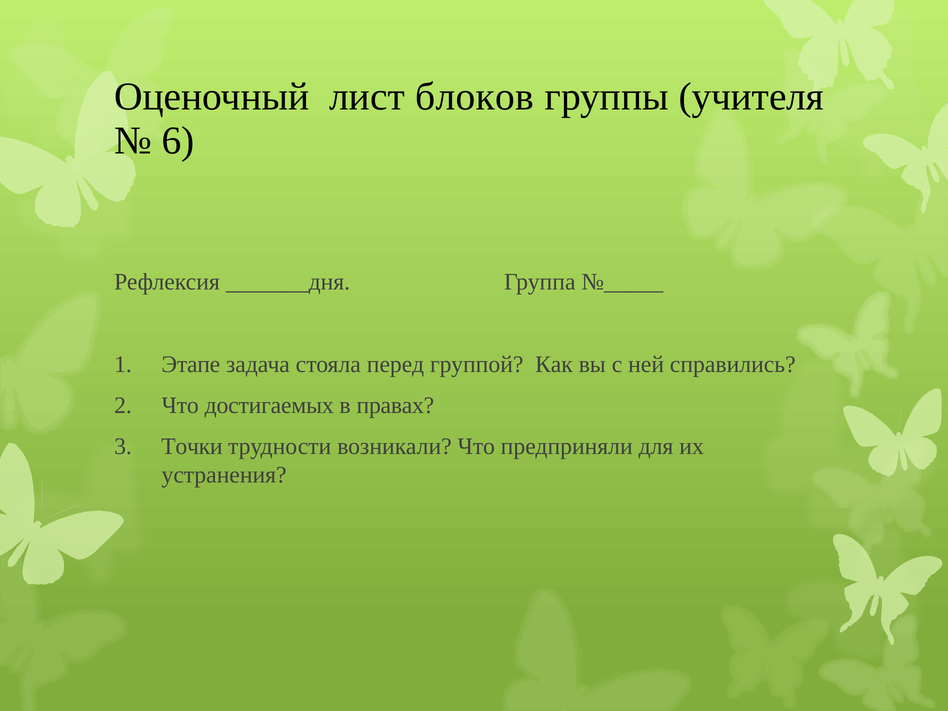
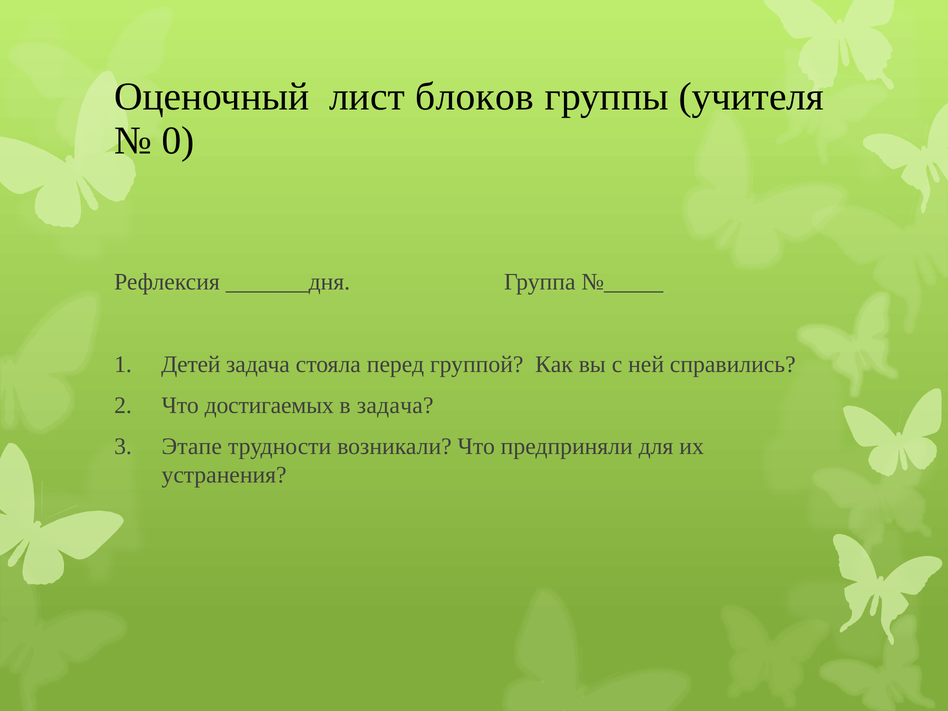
6: 6 -> 0
Этапе: Этапе -> Детей
в правах: правах -> задача
Точки: Точки -> Этапе
